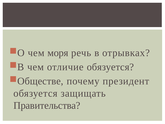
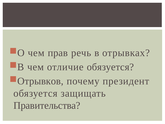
моря: моря -> прав
Обществе: Обществе -> Отрывков
